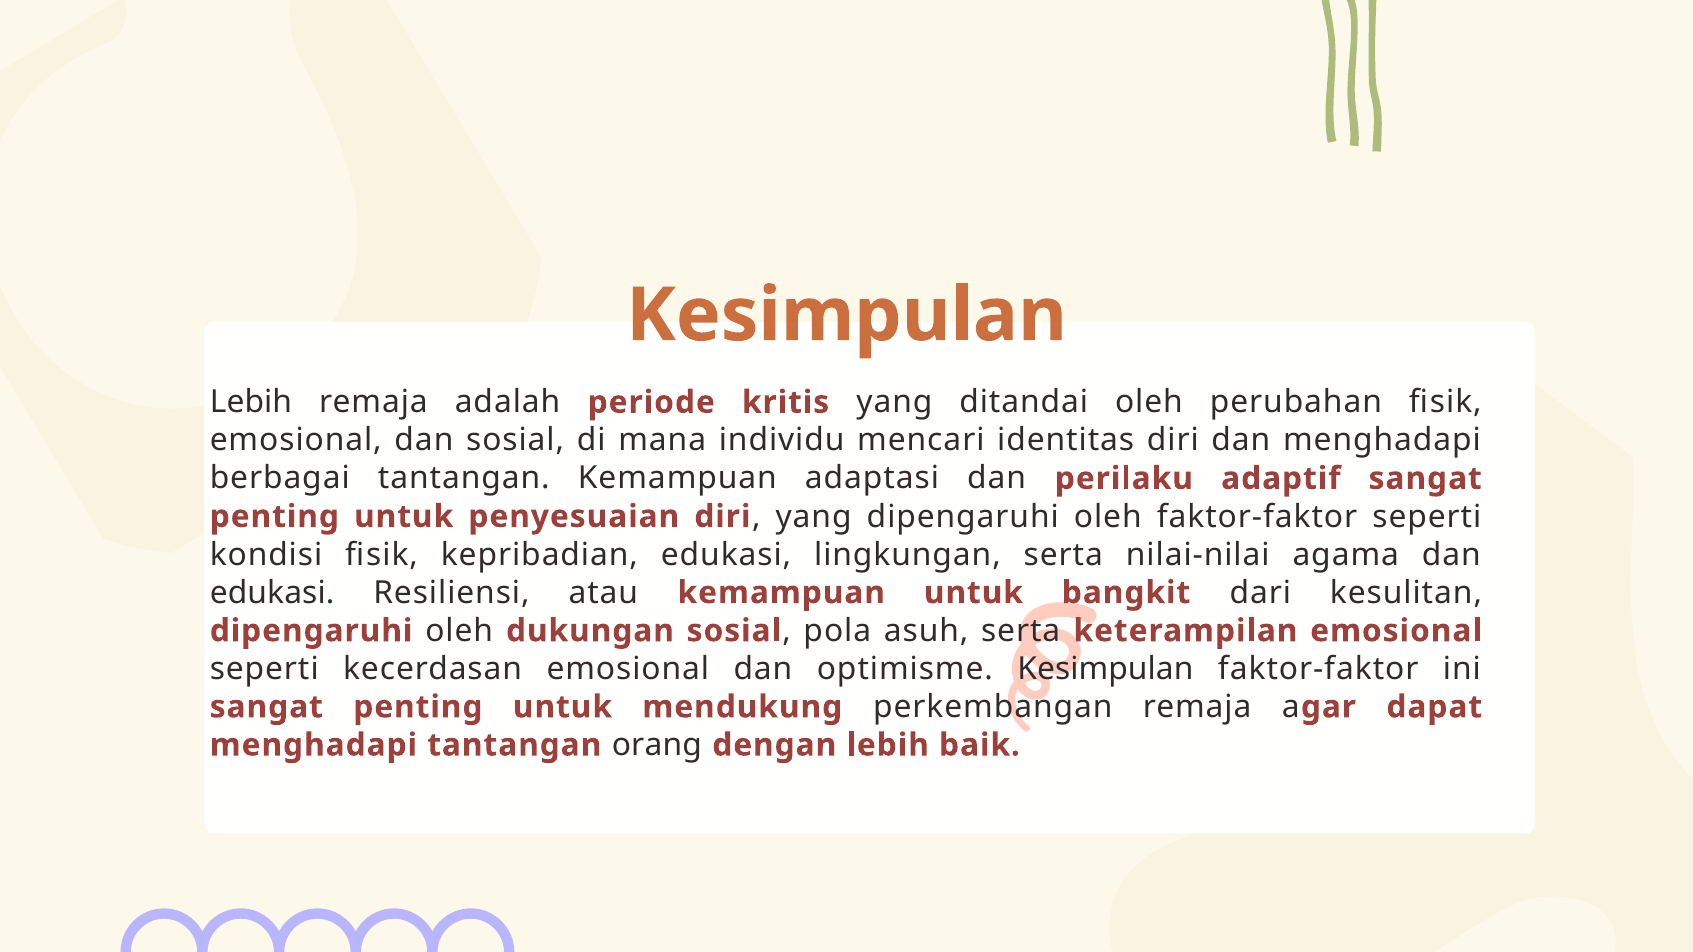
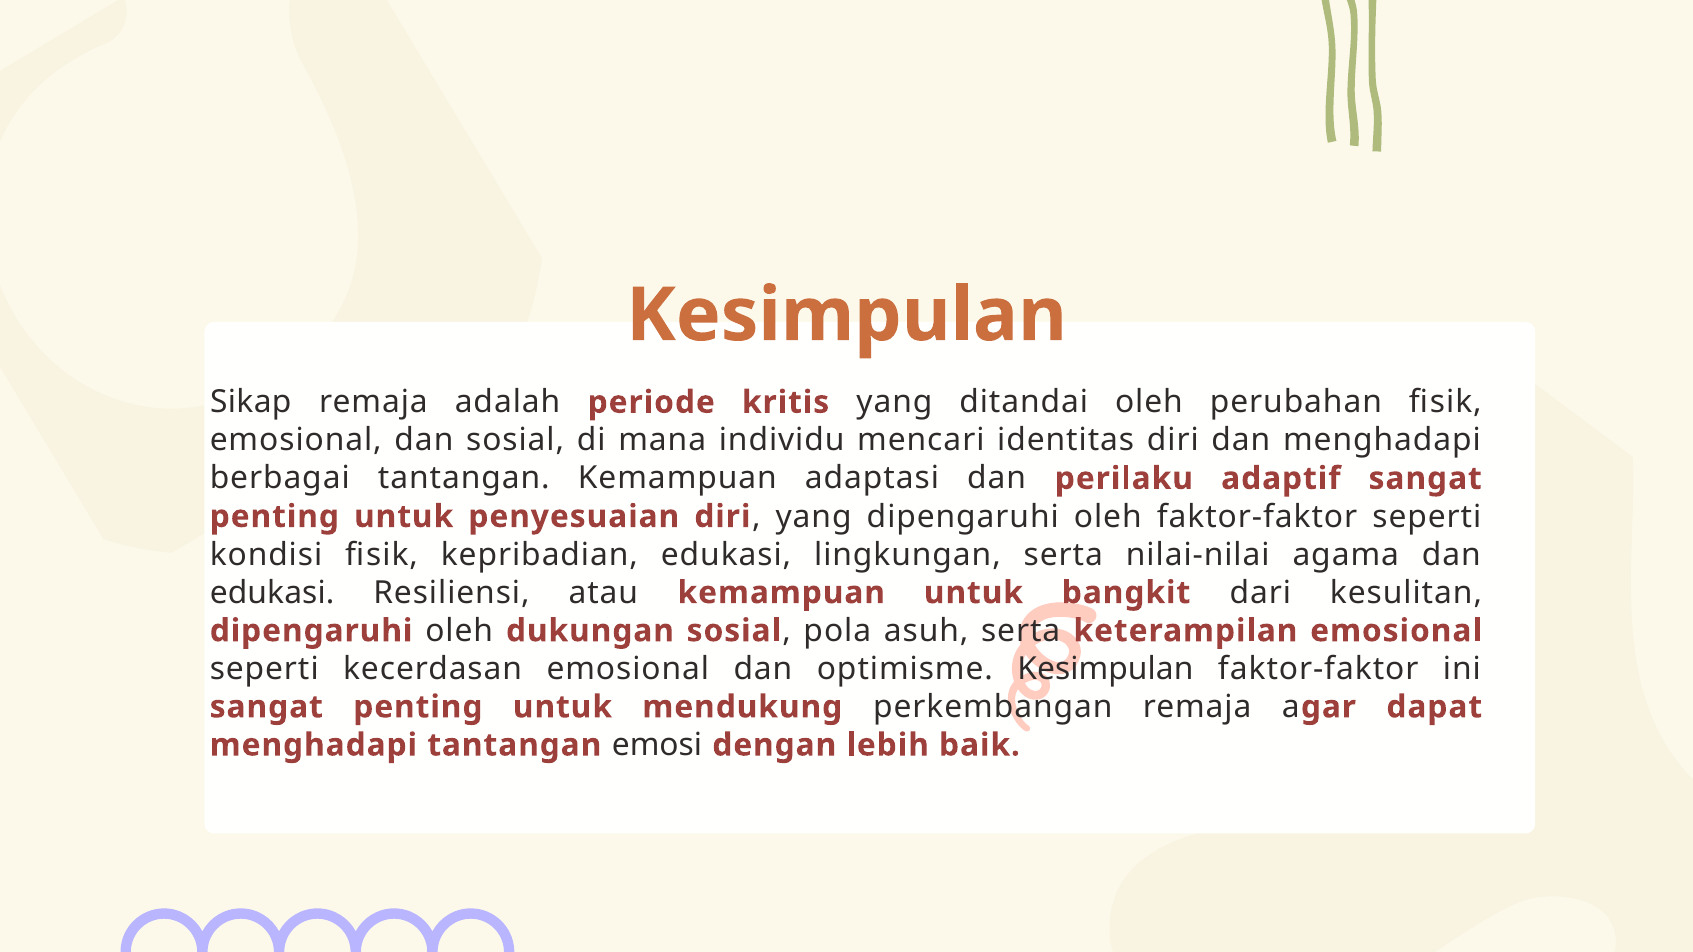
Lebih at (251, 402): Lebih -> Sikap
orang: orang -> emosi
